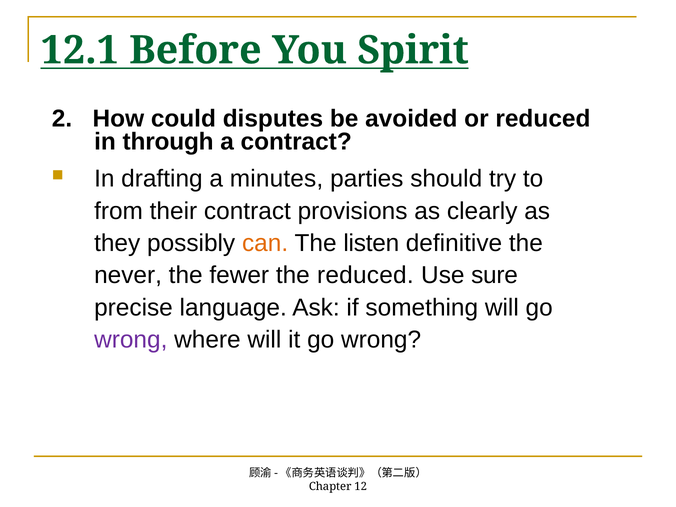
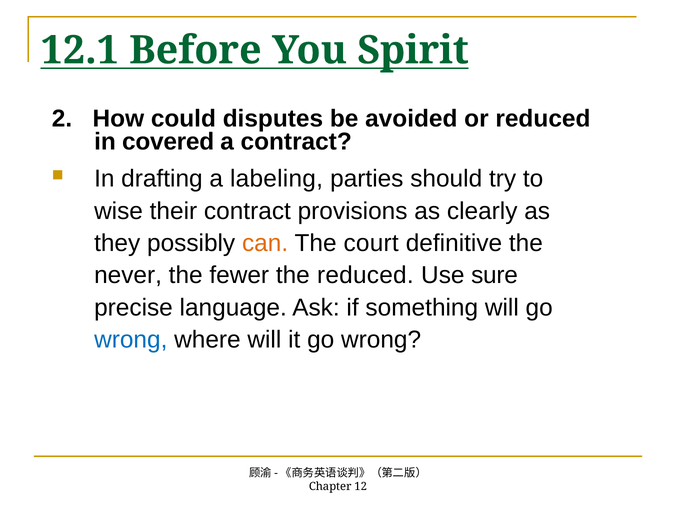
through: through -> covered
minutes: minutes -> labeling
from: from -> wise
listen: listen -> court
wrong at (131, 340) colour: purple -> blue
